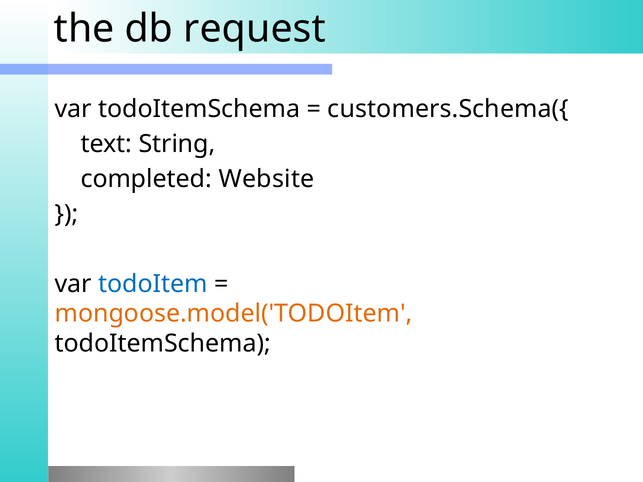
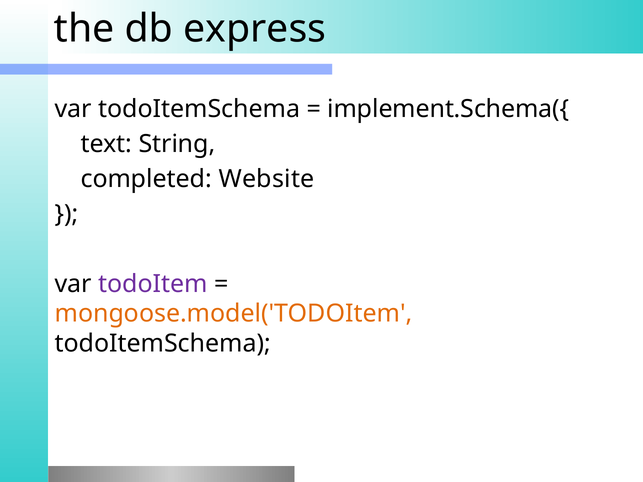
request: request -> express
customers.Schema({: customers.Schema({ -> implement.Schema({
todoItem colour: blue -> purple
